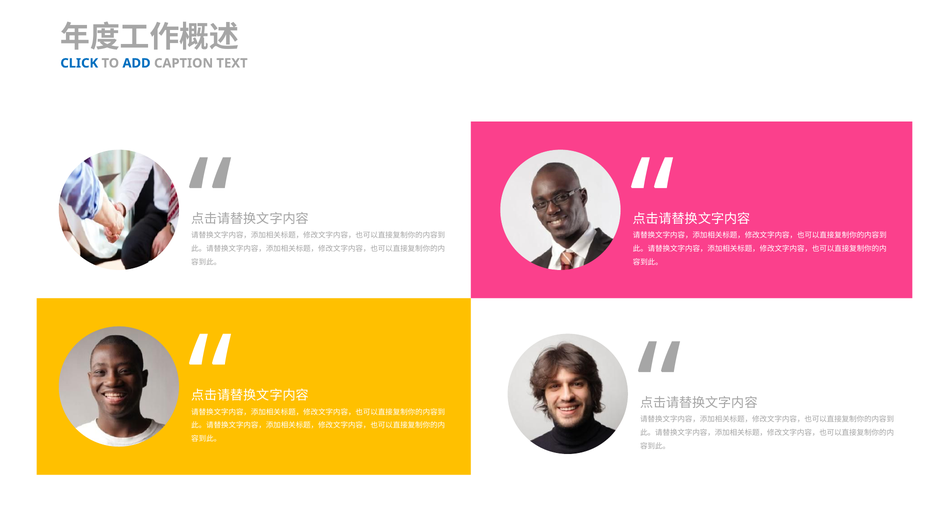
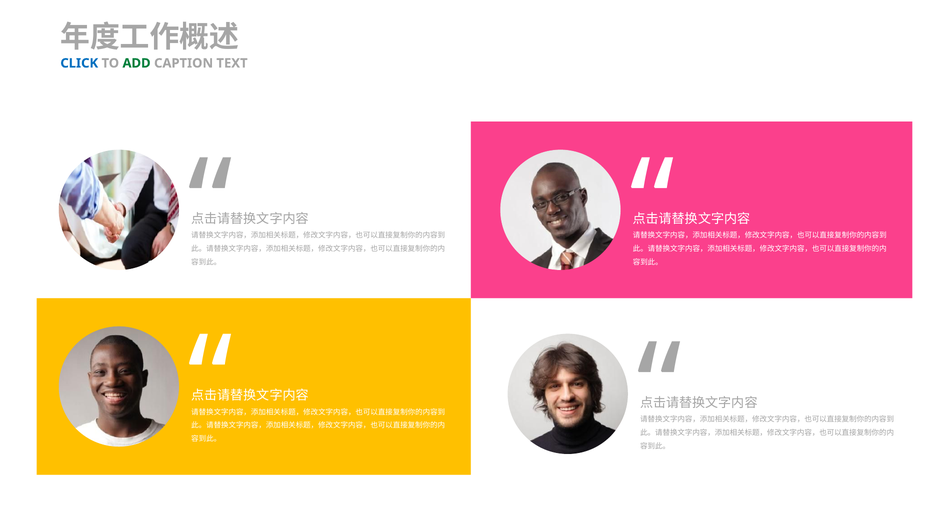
ADD colour: blue -> green
